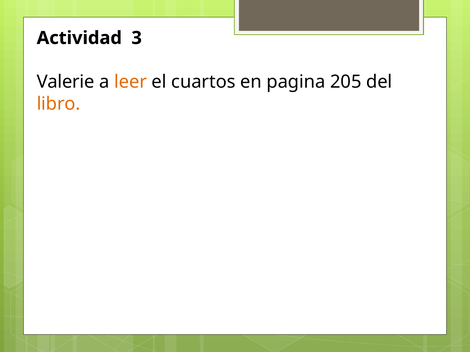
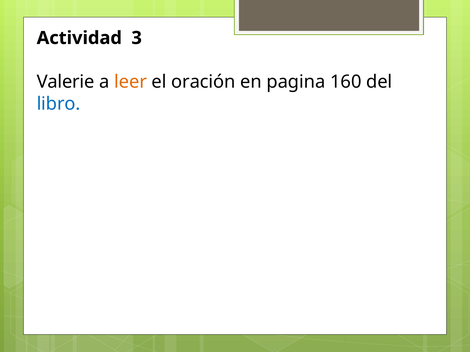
cuartos: cuartos -> oración
205: 205 -> 160
libro colour: orange -> blue
